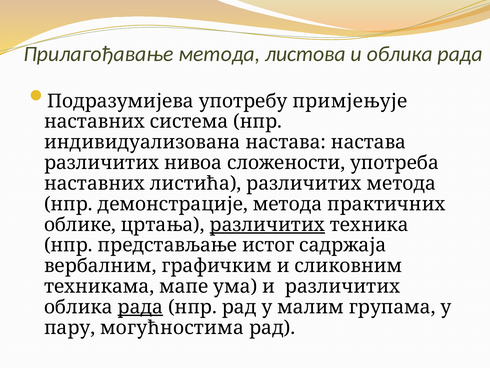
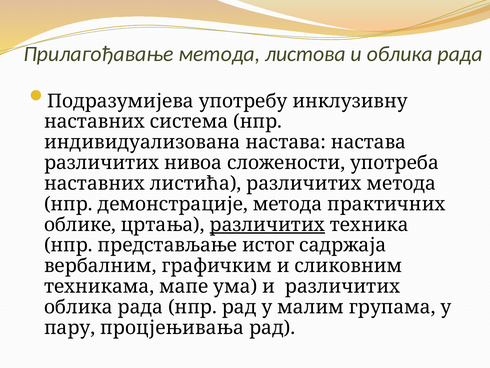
примјењује: примјењује -> инклузивну
рада at (140, 307) underline: present -> none
могућностима: могућностима -> процјењивања
